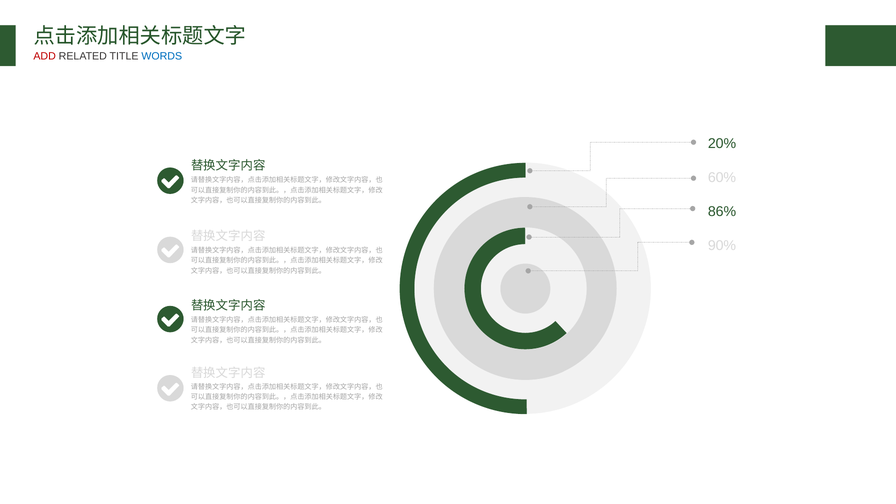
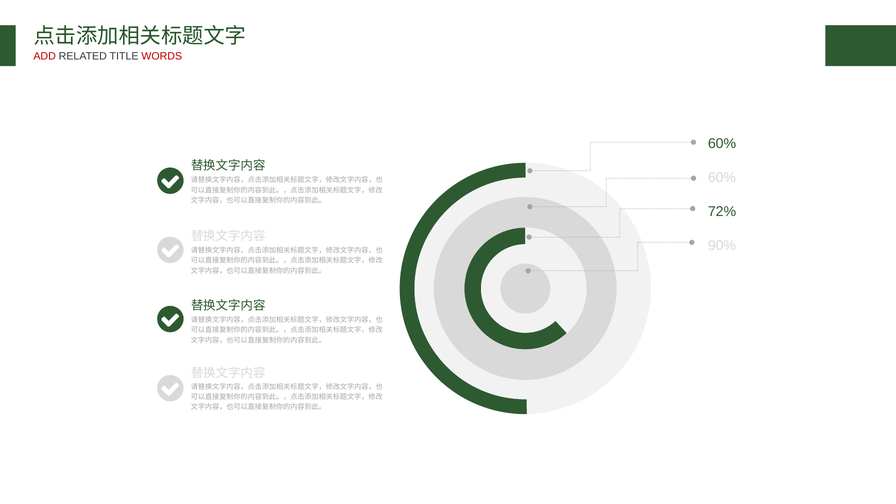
WORDS colour: blue -> red
20% at (722, 143): 20% -> 60%
86%: 86% -> 72%
